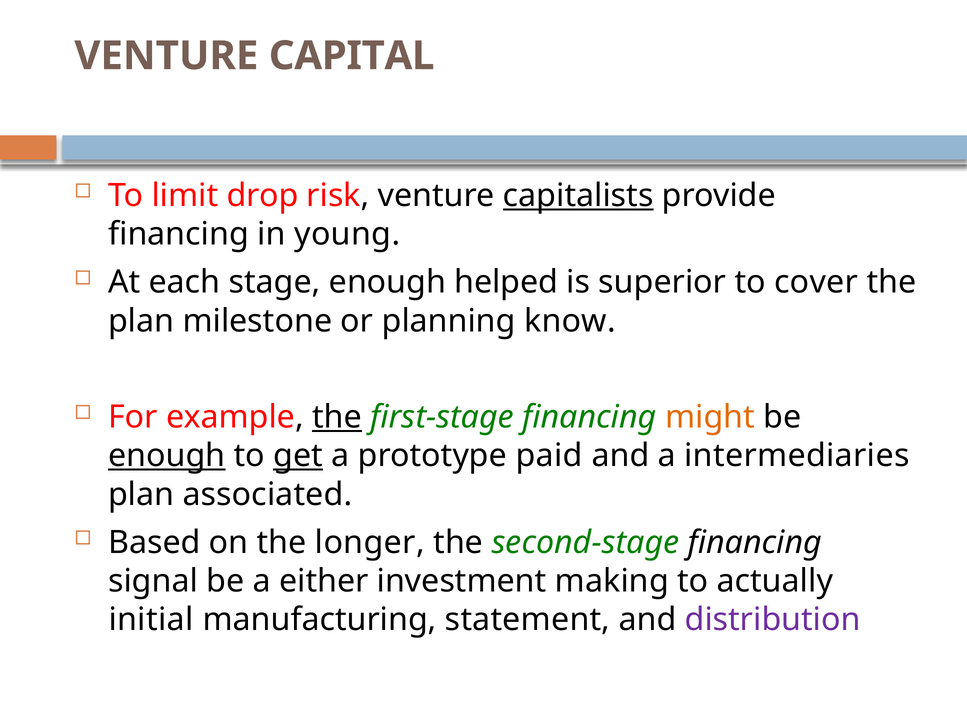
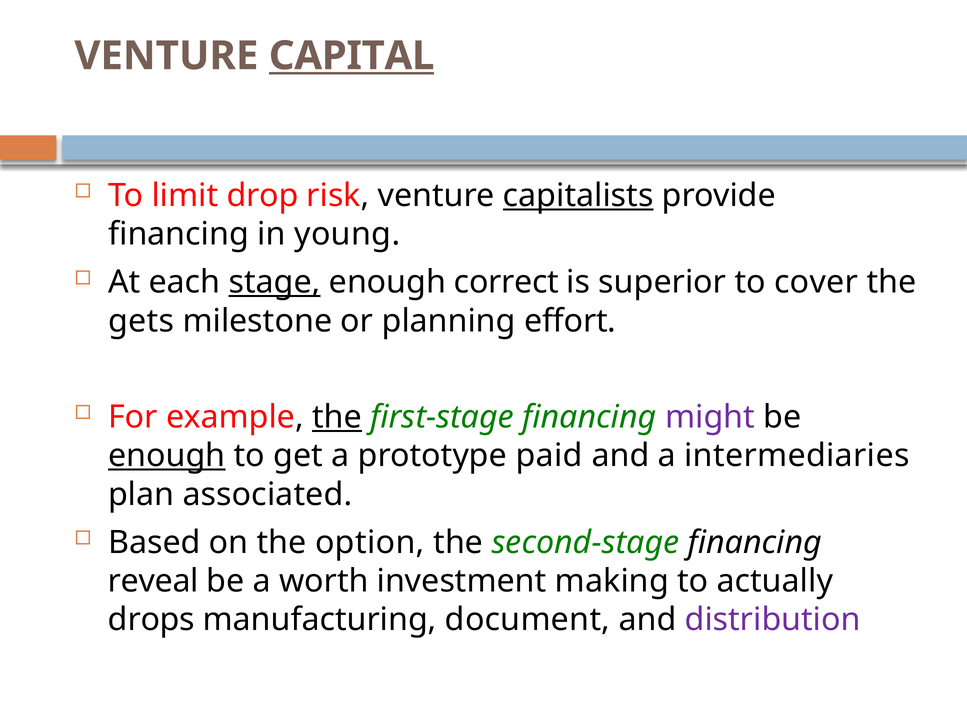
CAPITAL underline: none -> present
stage underline: none -> present
helped: helped -> correct
plan at (141, 321): plan -> gets
know: know -> effort
might colour: orange -> purple
get underline: present -> none
longer: longer -> option
signal: signal -> reveal
either: either -> worth
initial: initial -> drops
statement: statement -> document
